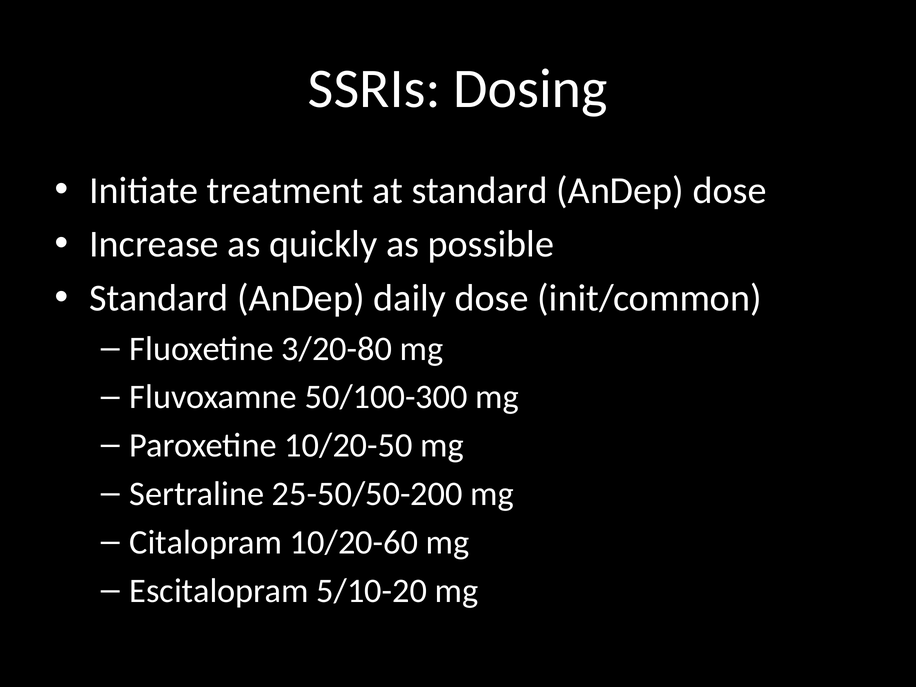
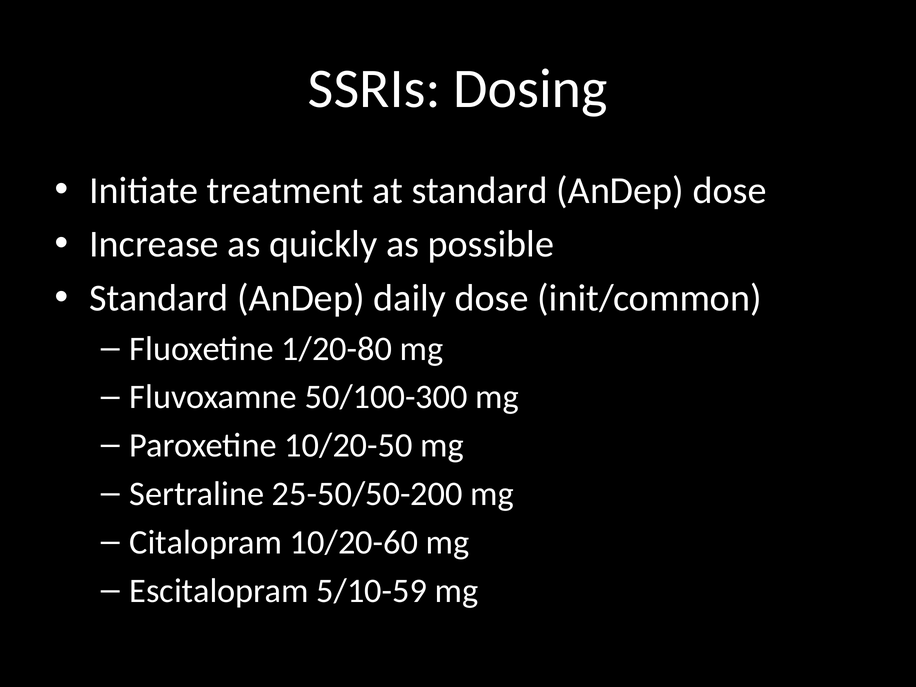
3/20-80: 3/20-80 -> 1/20-80
5/10-20: 5/10-20 -> 5/10-59
